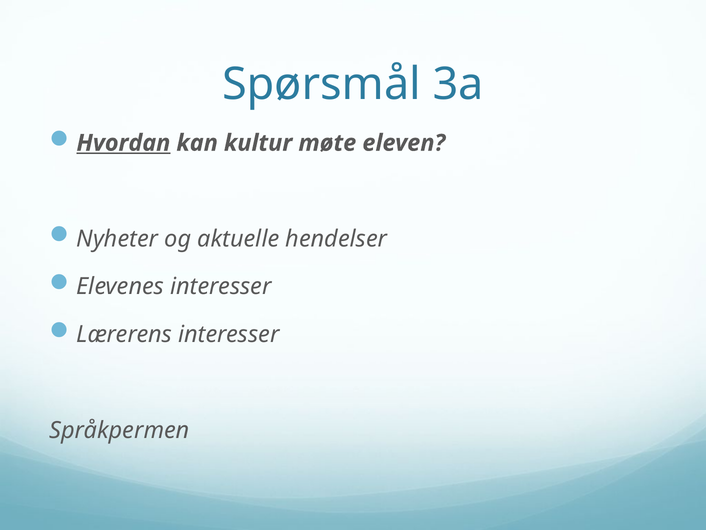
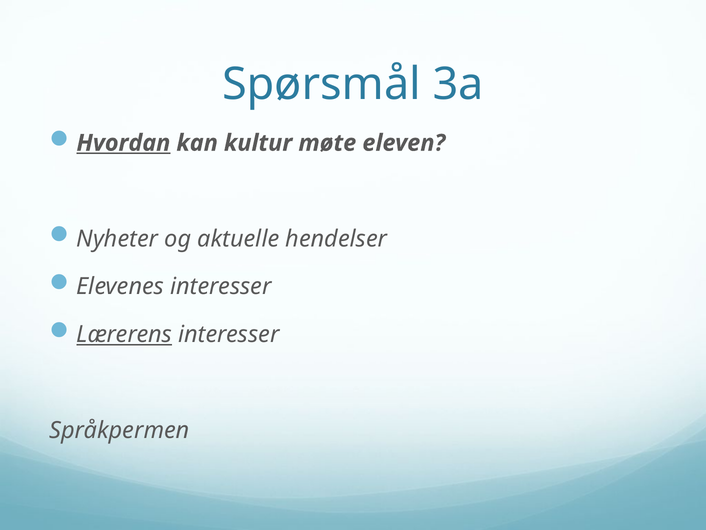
Lærerens underline: none -> present
